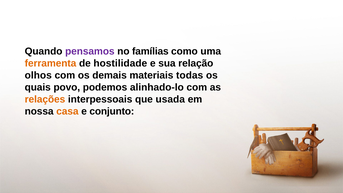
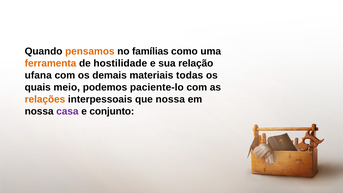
pensamos colour: purple -> orange
olhos: olhos -> ufana
povo: povo -> meio
alinhado-lo: alinhado-lo -> paciente-lo
que usada: usada -> nossa
casa colour: orange -> purple
